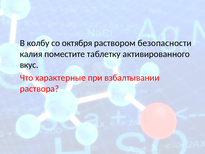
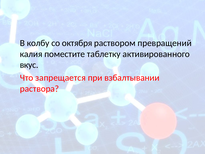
безопасности: безопасности -> превращений
характерные: характерные -> запрещается
